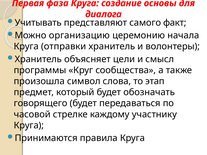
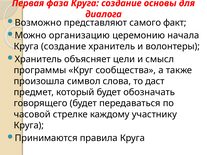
Учитывать: Учитывать -> Возможно
отправки at (64, 47): отправки -> создание
этап: этап -> даст
